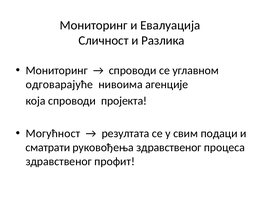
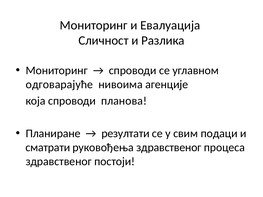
пројекта: пројекта -> планова
Могућност: Могућност -> Планиране
резултата: резултата -> резултати
профит: профит -> постоји
